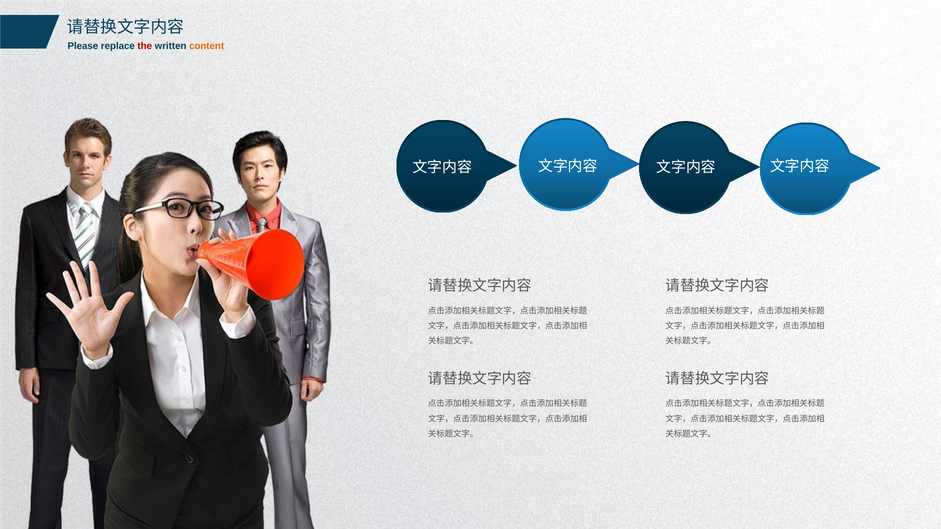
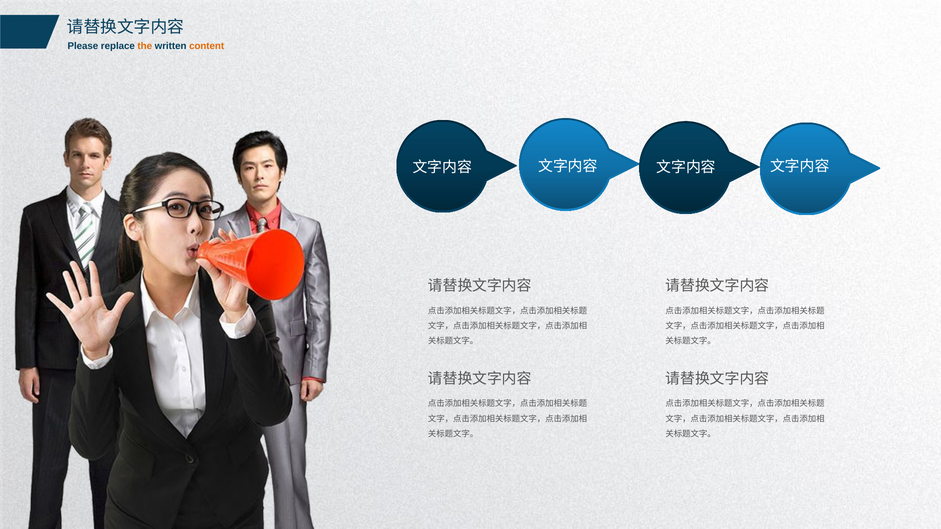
the colour: red -> orange
